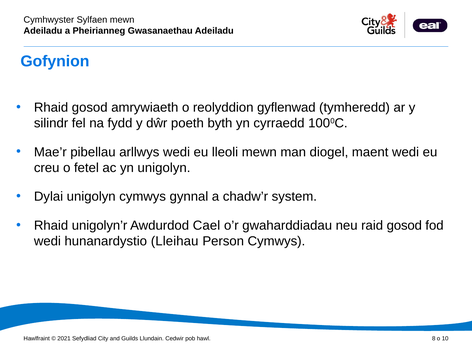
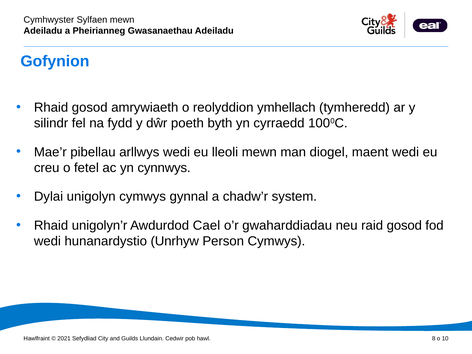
gyflenwad: gyflenwad -> ymhellach
yn unigolyn: unigolyn -> cynnwys
Lleihau: Lleihau -> Unrhyw
